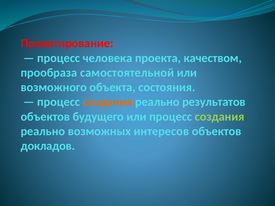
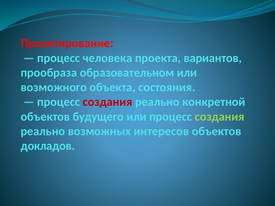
качеством: качеством -> вариантов
самостоятельной: самостоятельной -> образовательном
создания at (108, 102) colour: orange -> red
результатов: результатов -> конкретной
